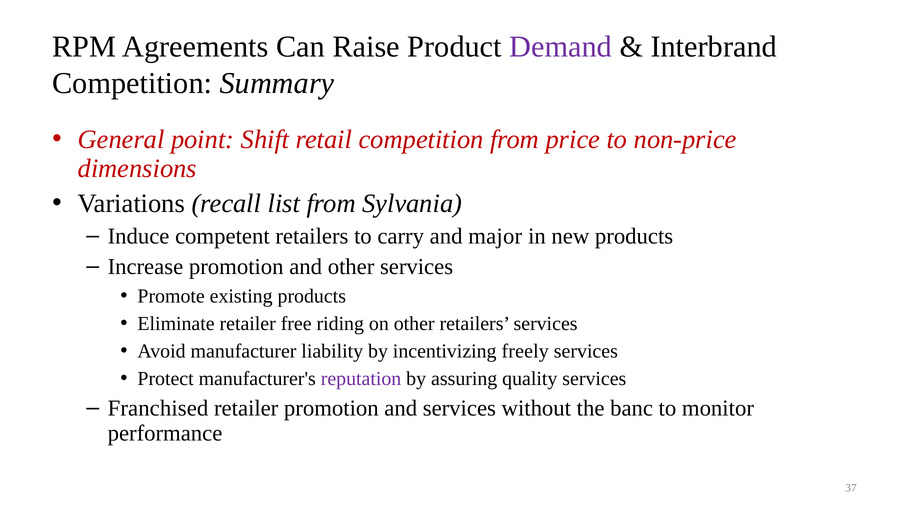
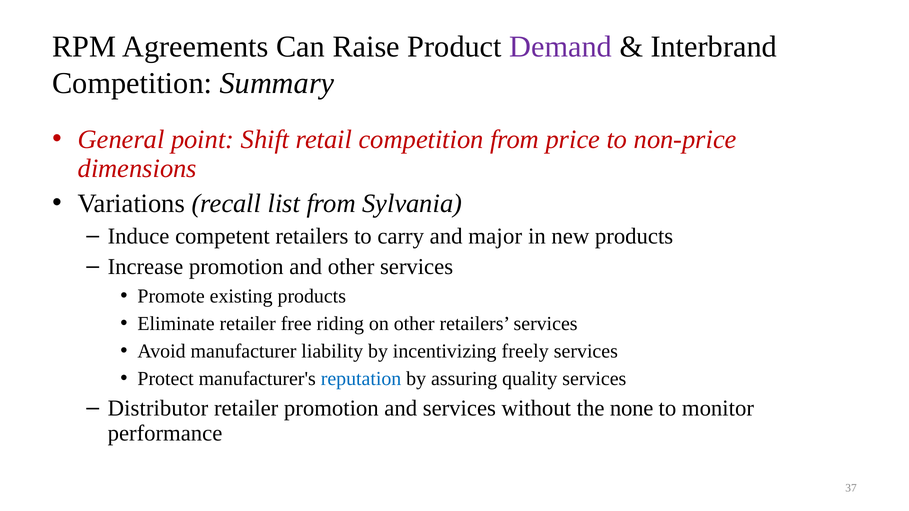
reputation colour: purple -> blue
Franchised: Franchised -> Distributor
banc: banc -> none
